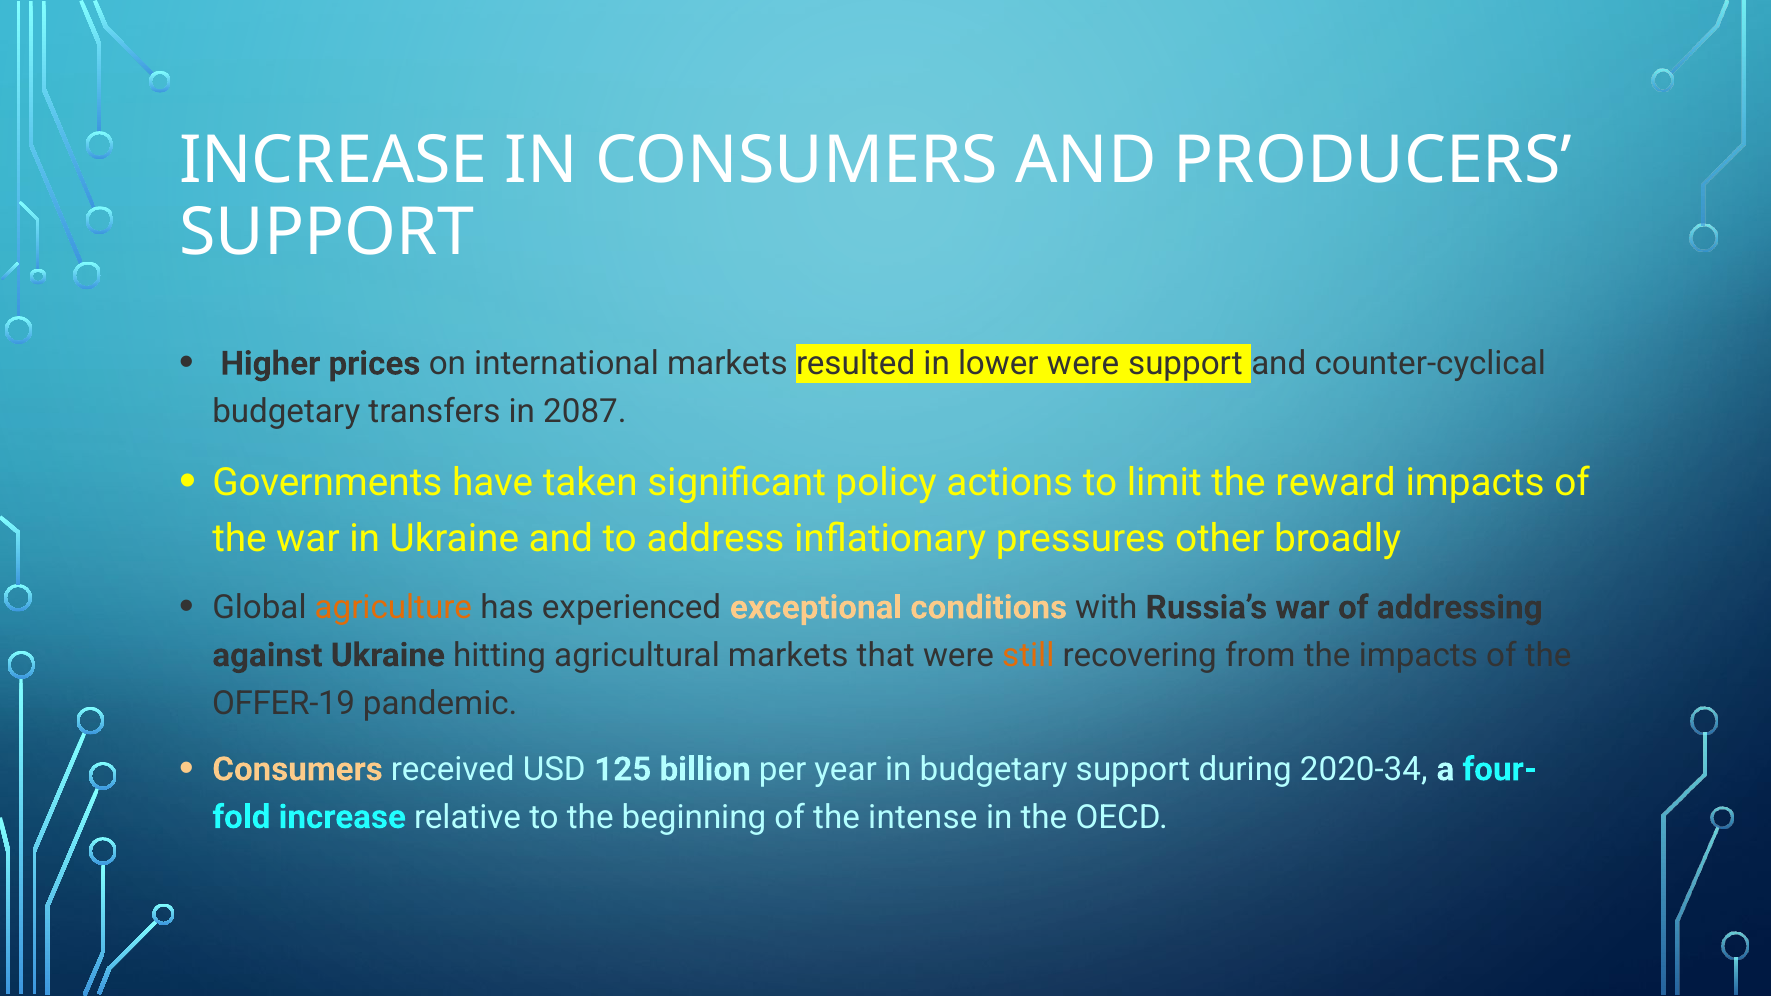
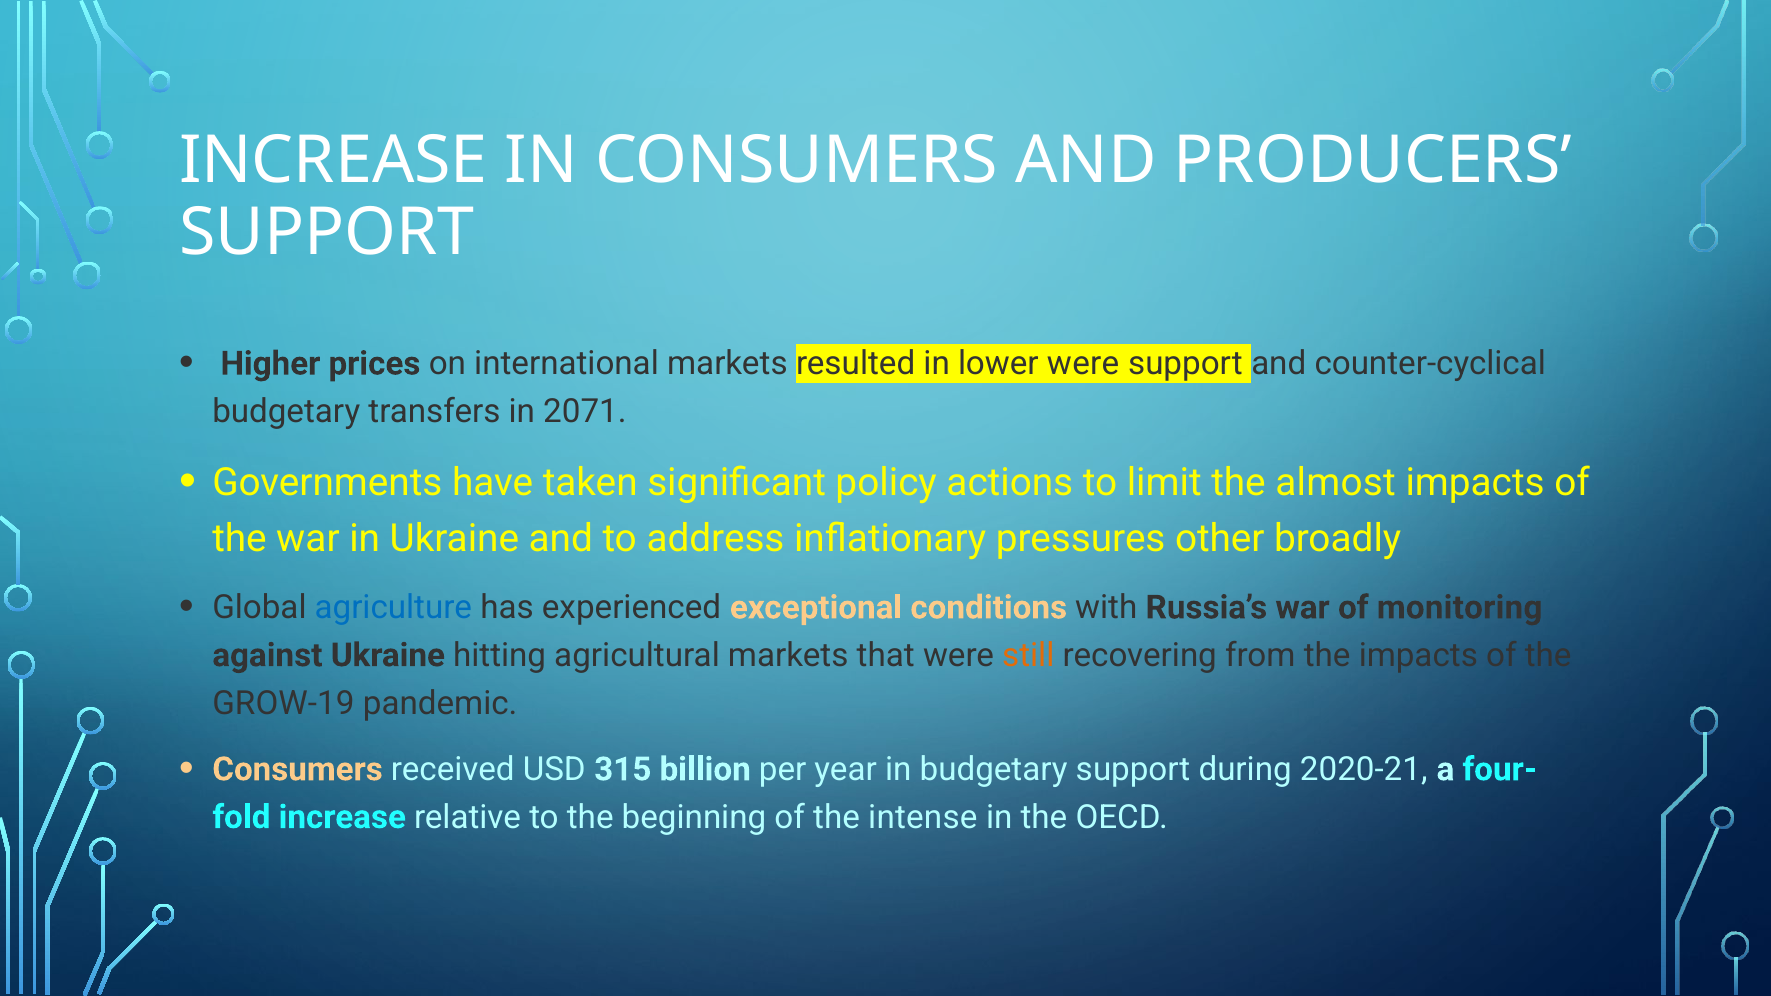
2087: 2087 -> 2071
reward: reward -> almost
agriculture colour: orange -> blue
addressing: addressing -> monitoring
OFFER-19: OFFER-19 -> GROW-19
125: 125 -> 315
2020-34: 2020-34 -> 2020-21
